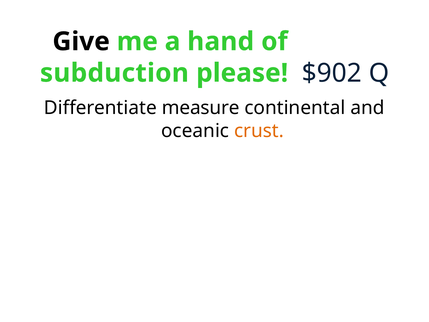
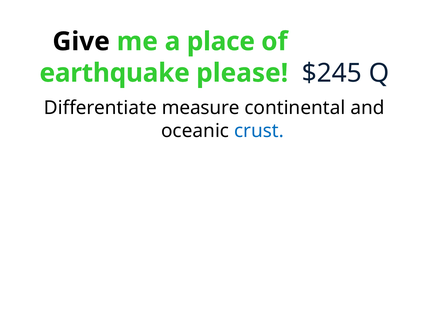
hand: hand -> place
subduction: subduction -> earthquake
$902: $902 -> $245
crust colour: orange -> blue
